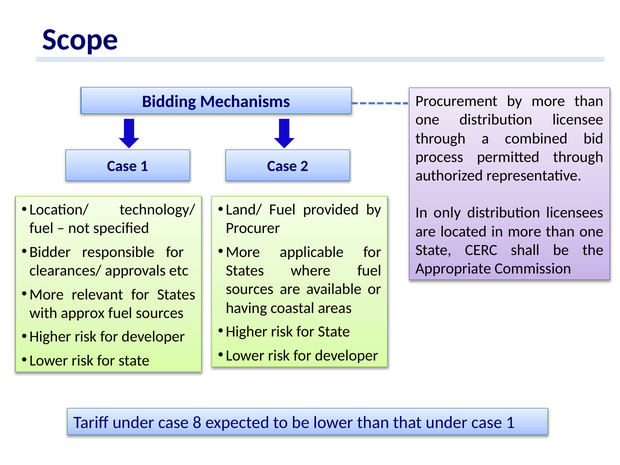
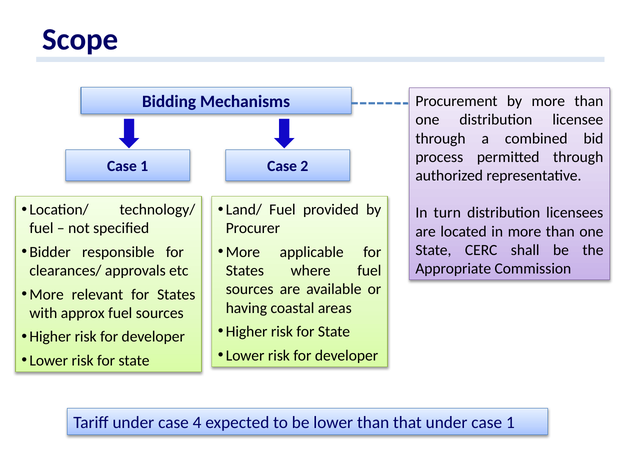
only: only -> turn
8: 8 -> 4
